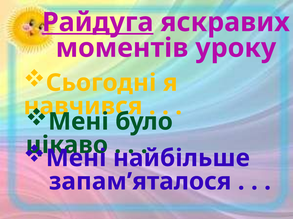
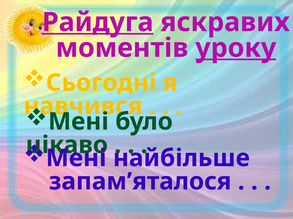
уроку underline: none -> present
